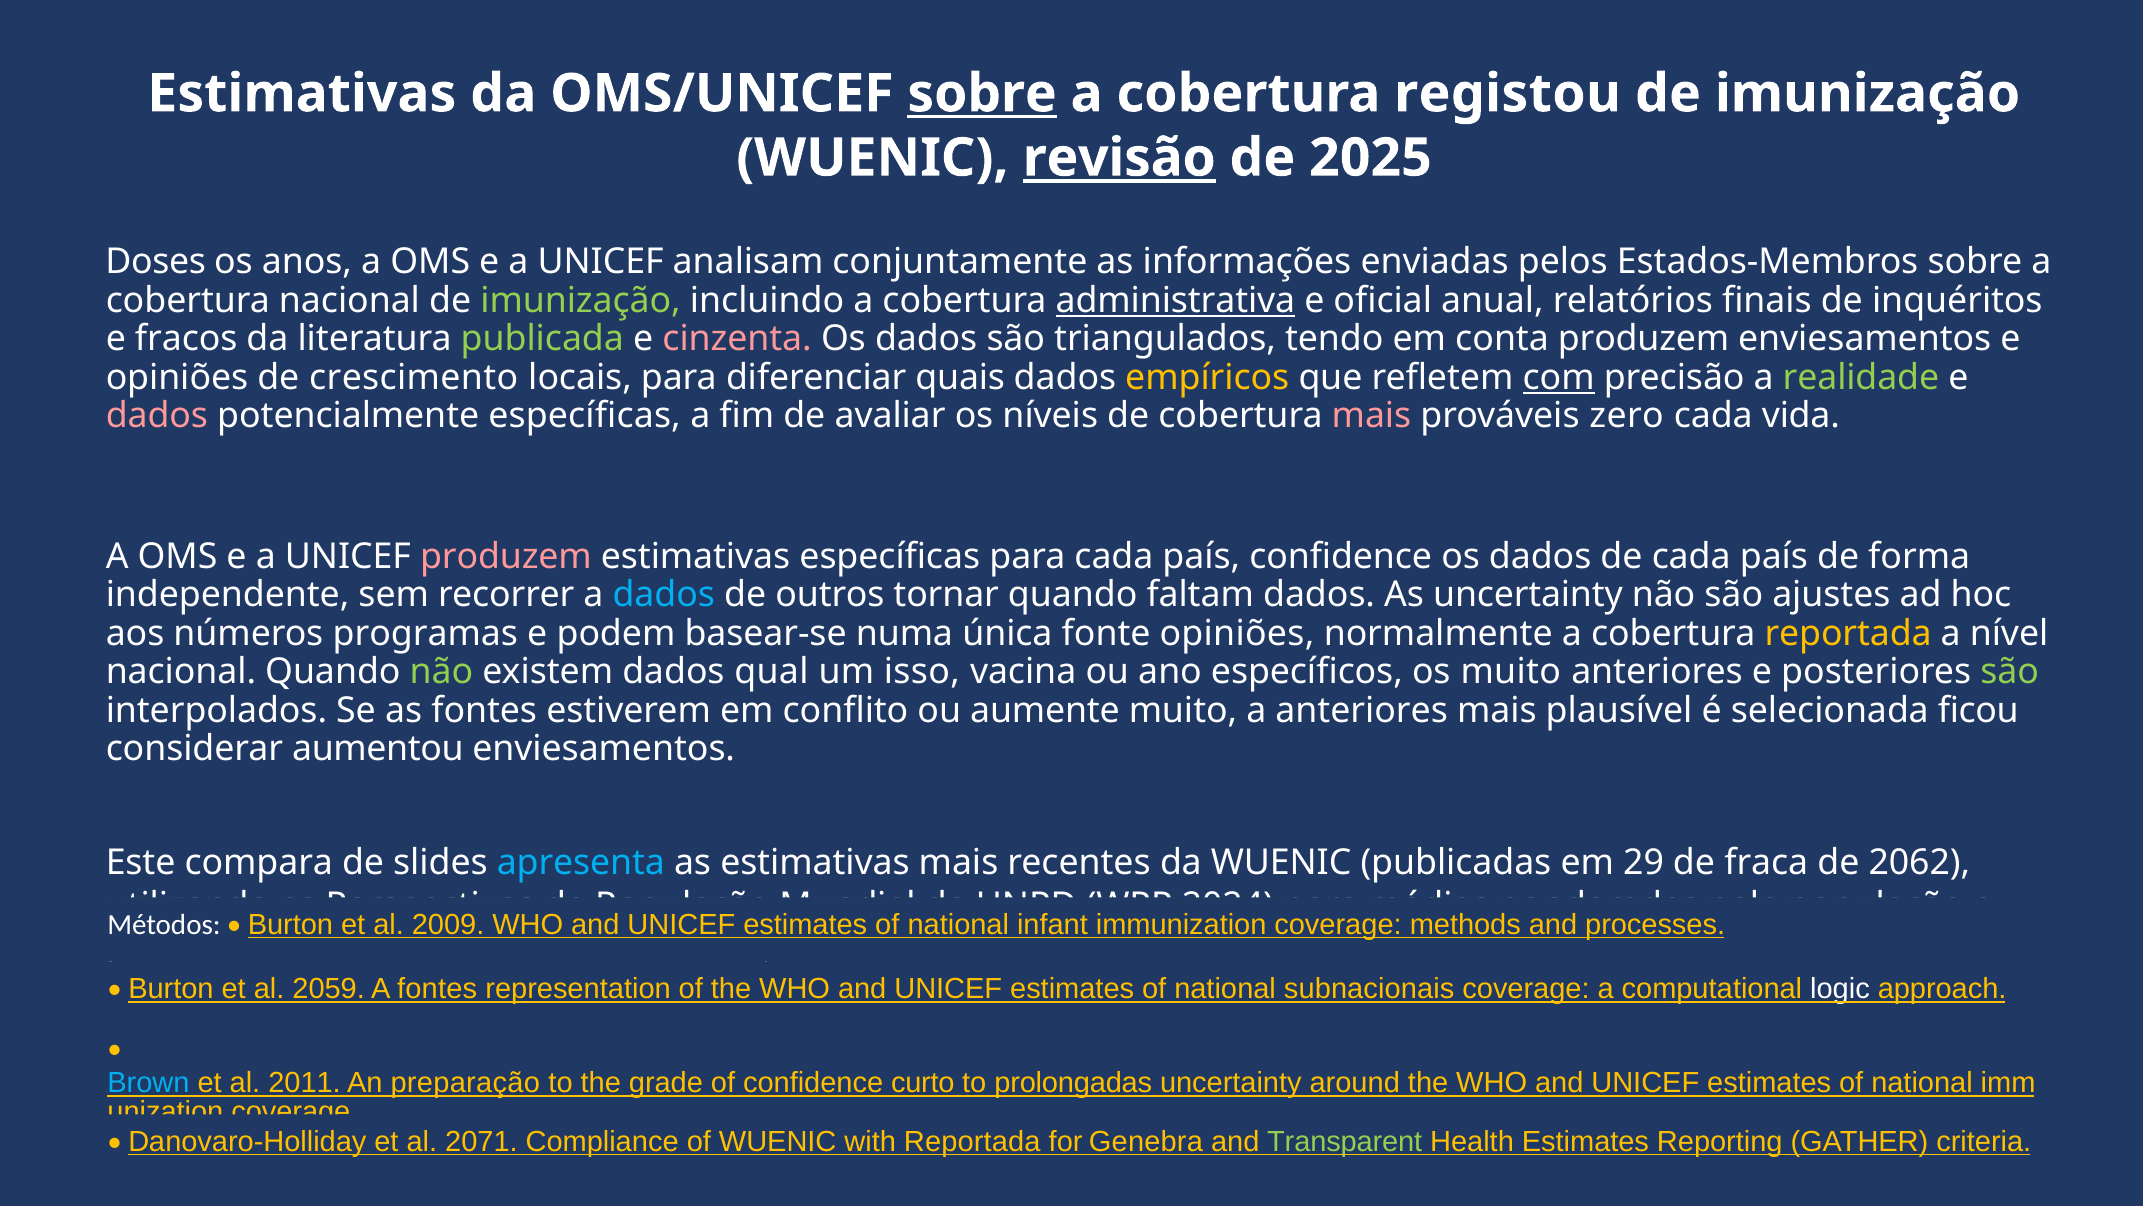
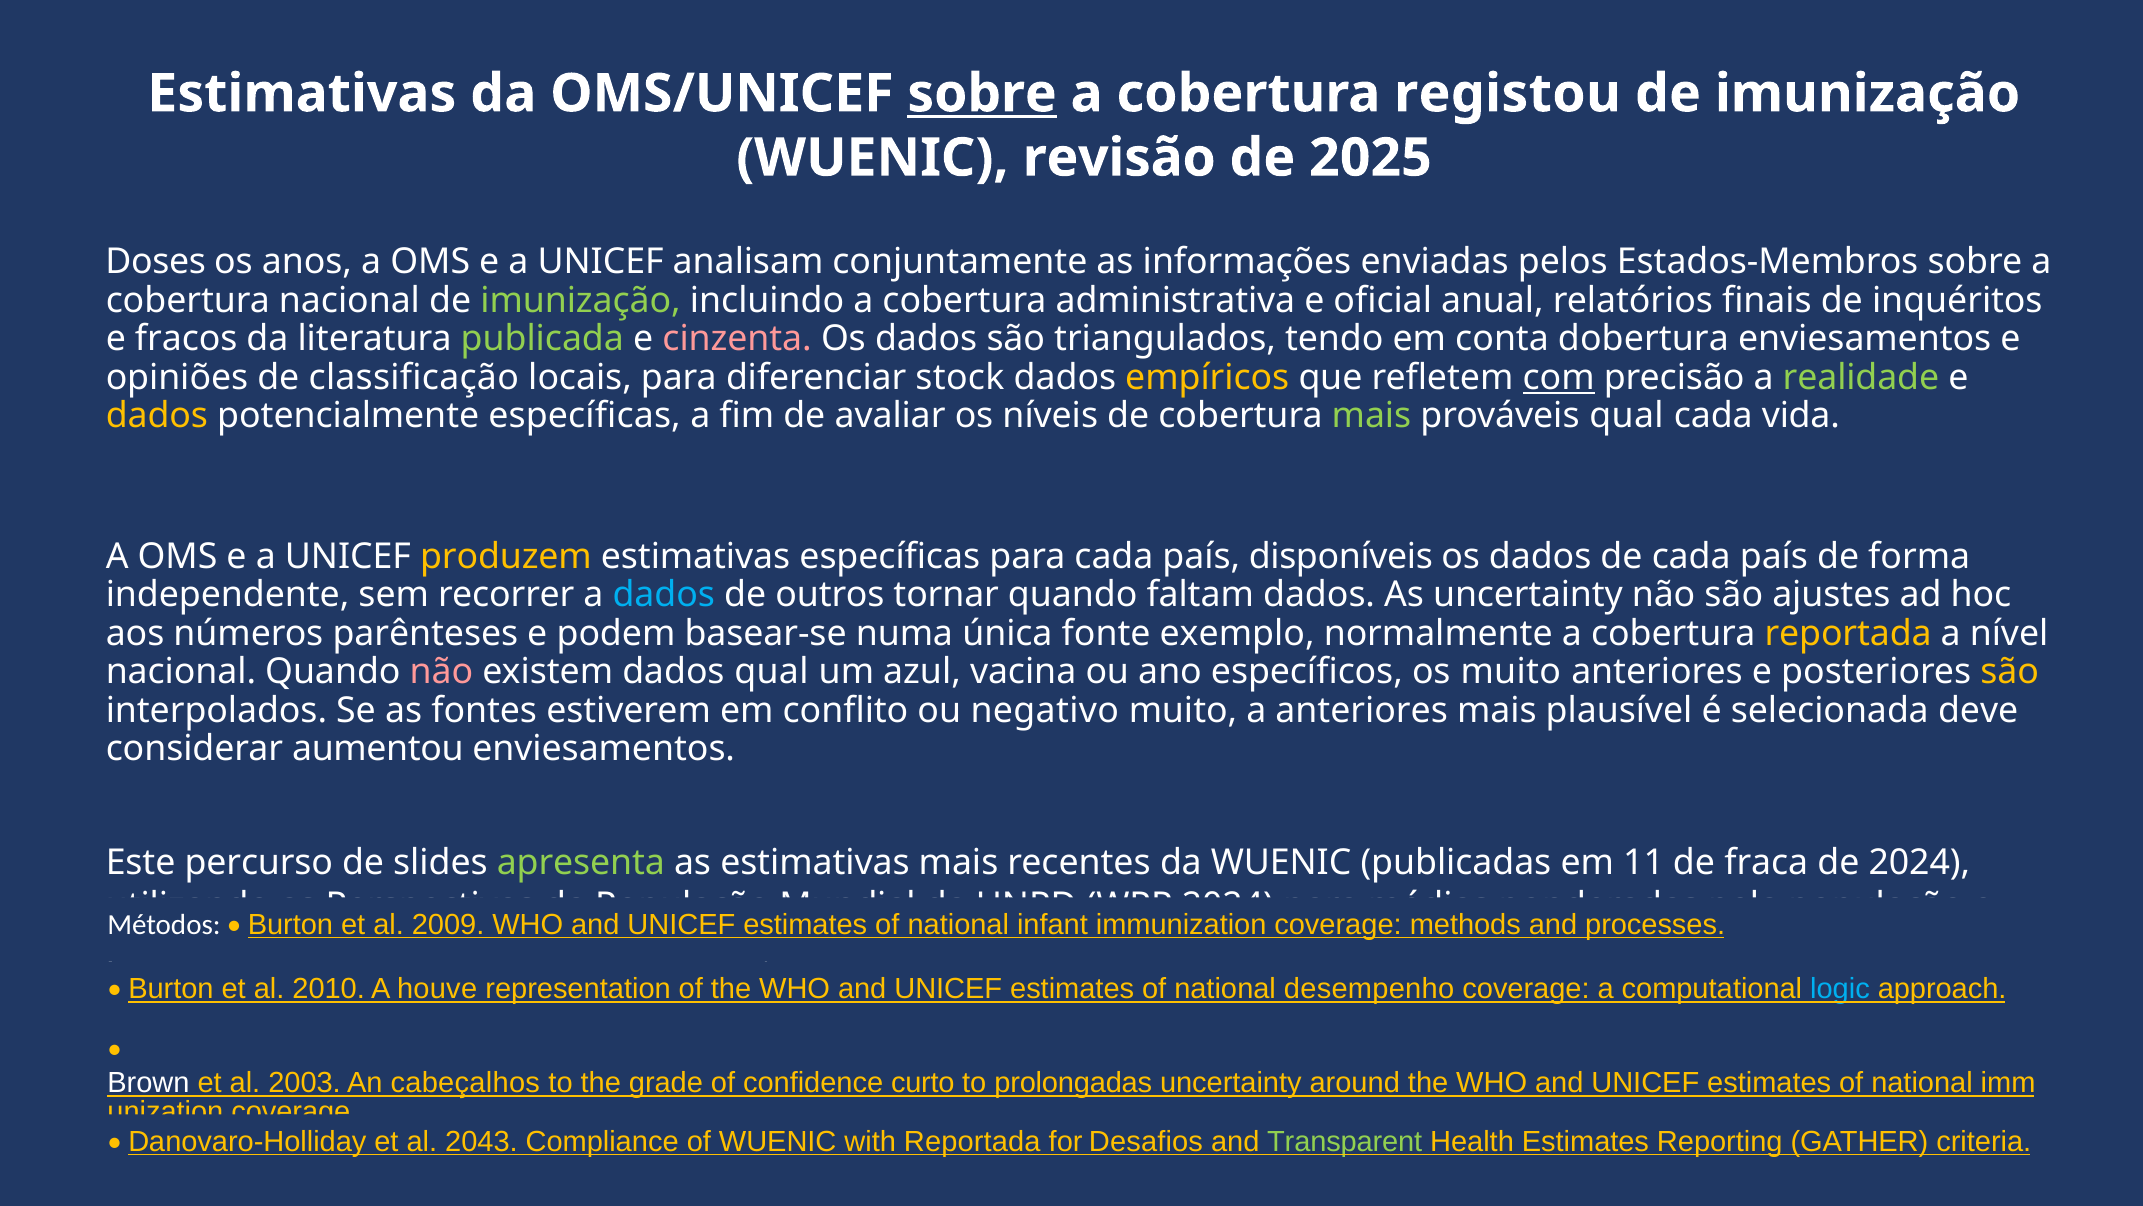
revisão underline: present -> none
administrativa underline: present -> none
conta produzem: produzem -> dobertura
crescimento: crescimento -> classificação
quais: quais -> stock
dados at (157, 416) colour: pink -> yellow
mais at (1371, 416) colour: pink -> light green
prováveis zero: zero -> qual
produzem at (506, 556) colour: pink -> yellow
país confidence: confidence -> disponíveis
programas: programas -> parênteses
fonte opiniões: opiniões -> exemplo
não at (442, 672) colour: light green -> pink
isso: isso -> azul
são at (2010, 672) colour: light green -> yellow
aumente: aumente -> negativo
ficou: ficou -> deve
compara: compara -> percurso
apresenta colour: light blue -> light green
29: 29 -> 11
de 2062: 2062 -> 2024
2059: 2059 -> 2010
A fontes: fontes -> houve
subnacionais: subnacionais -> desempenho
logic colour: white -> light blue
Brown colour: light blue -> white
2011: 2011 -> 2003
preparação: preparação -> cabeçalhos
2071: 2071 -> 2043
Genebra: Genebra -> Desafios
